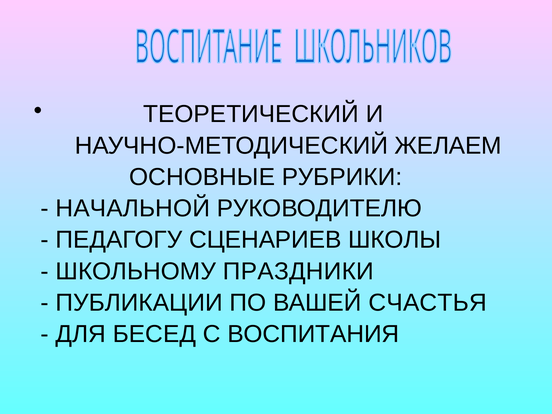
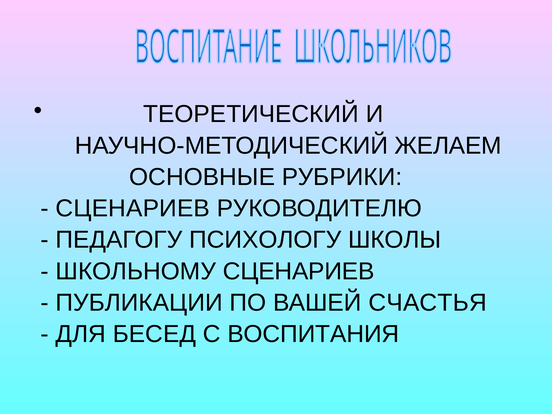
НАЧАЛЬНОЙ at (133, 208): НАЧАЛЬНОЙ -> СЦЕНАРИЕВ
СЦЕНАРИЕВ: СЦЕНАРИЕВ -> ПСИХОЛОГУ
ШКОЛЬНОМУ ПРАЗДНИКИ: ПРАЗДНИКИ -> СЦЕНАРИЕВ
